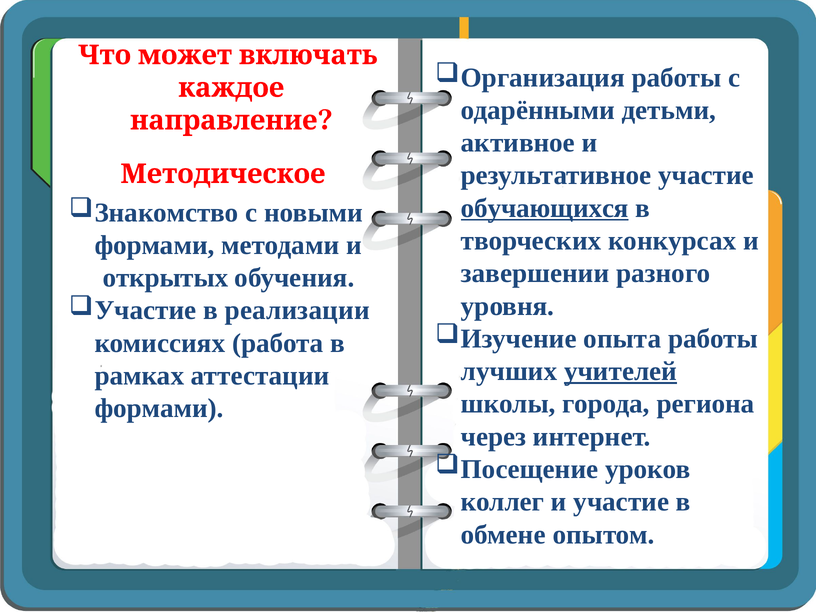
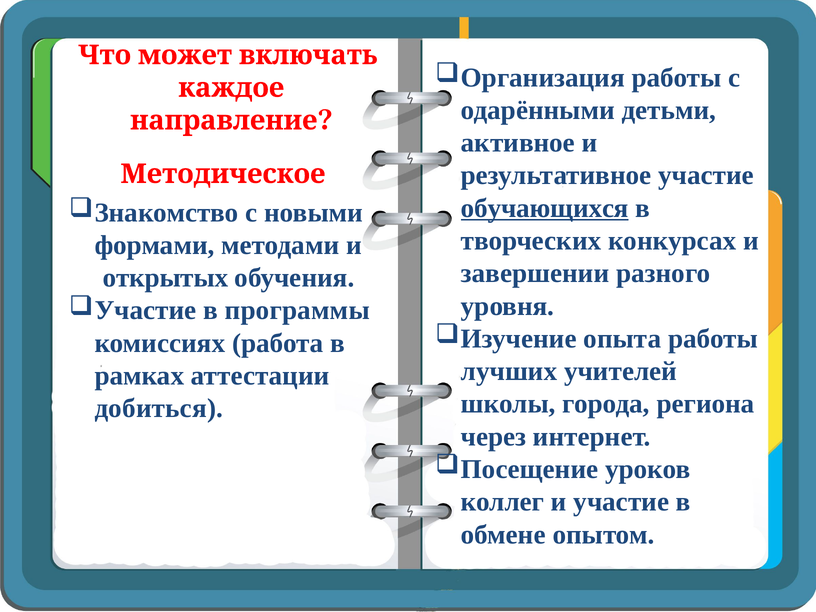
реализации: реализации -> программы
учителей underline: present -> none
формами at (159, 408): формами -> добиться
